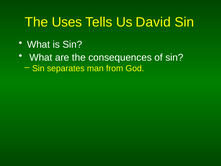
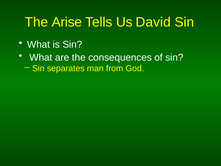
Uses: Uses -> Arise
